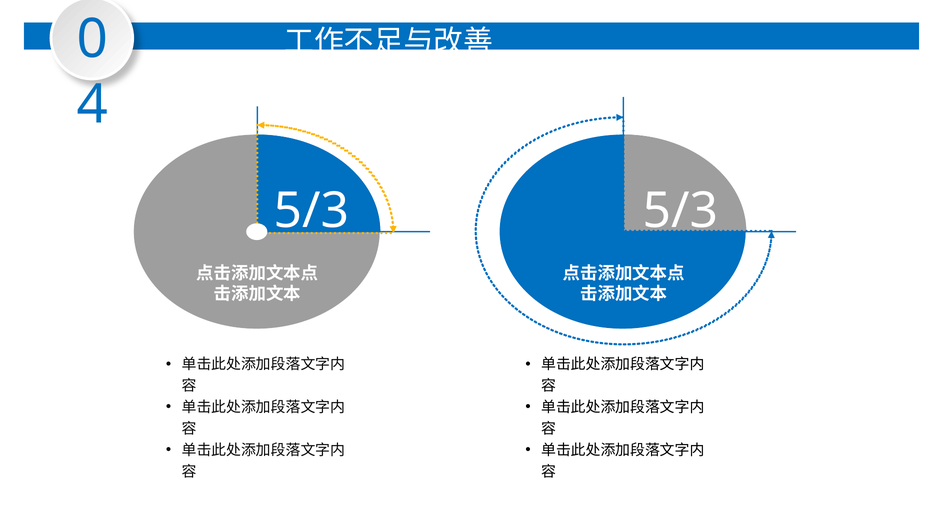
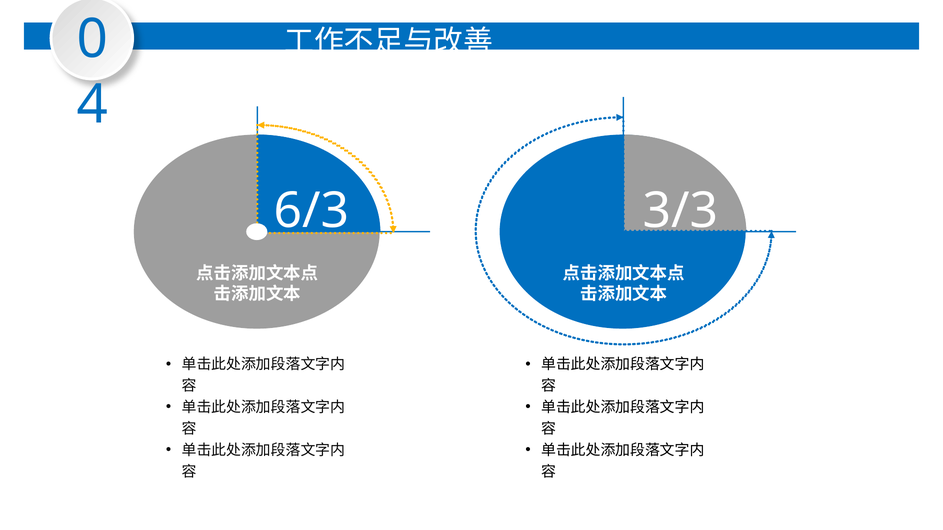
5/3 at (311, 211): 5/3 -> 6/3
5/3 at (681, 211): 5/3 -> 3/3
